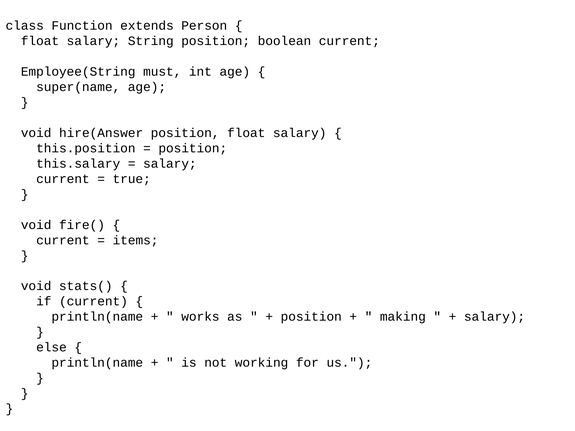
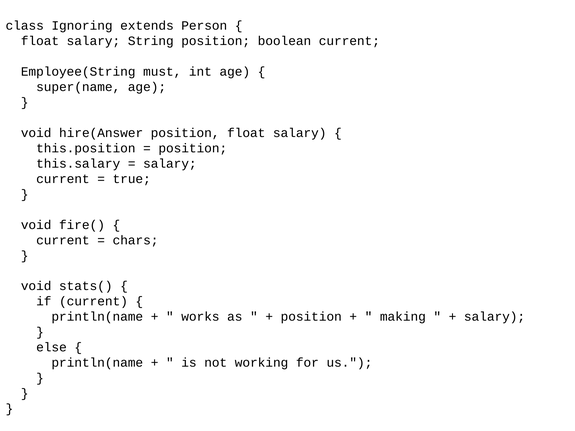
Function: Function -> Ignoring
items: items -> chars
